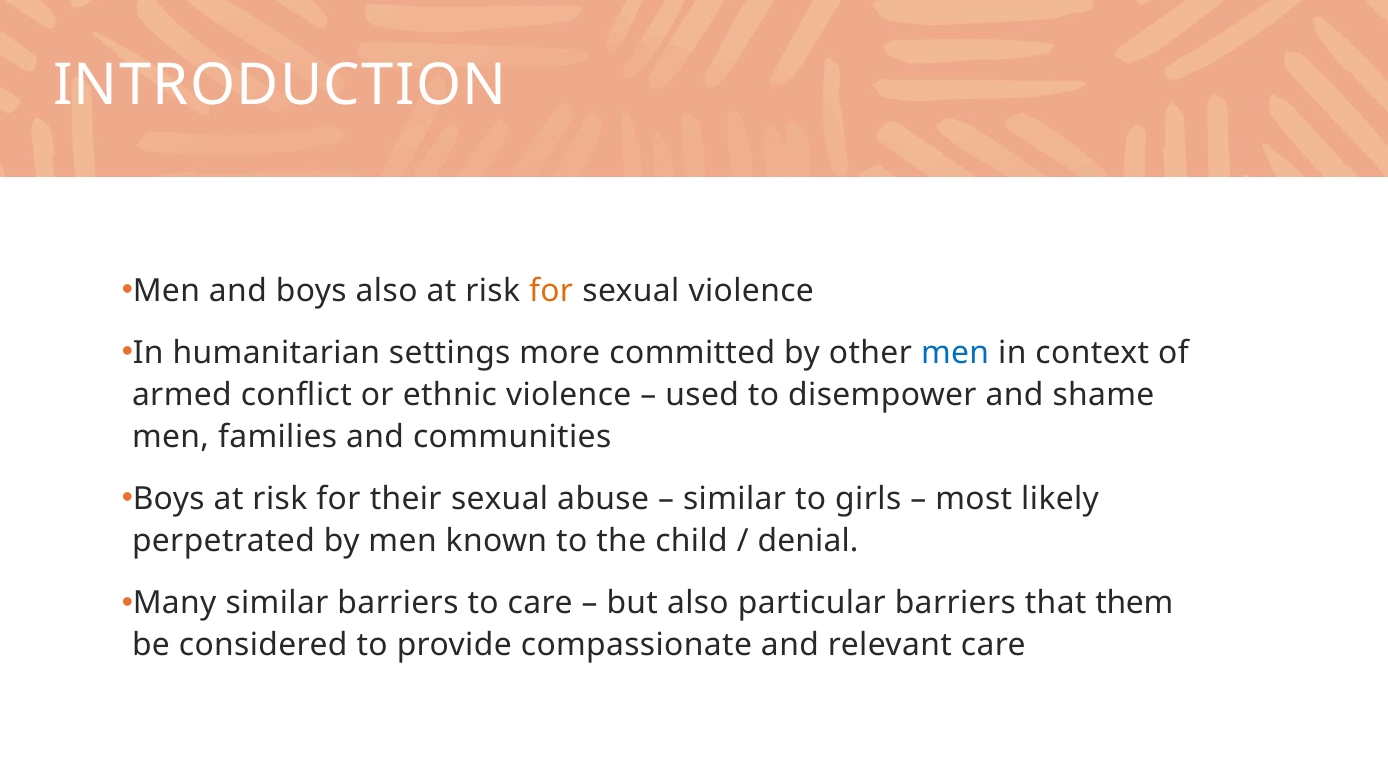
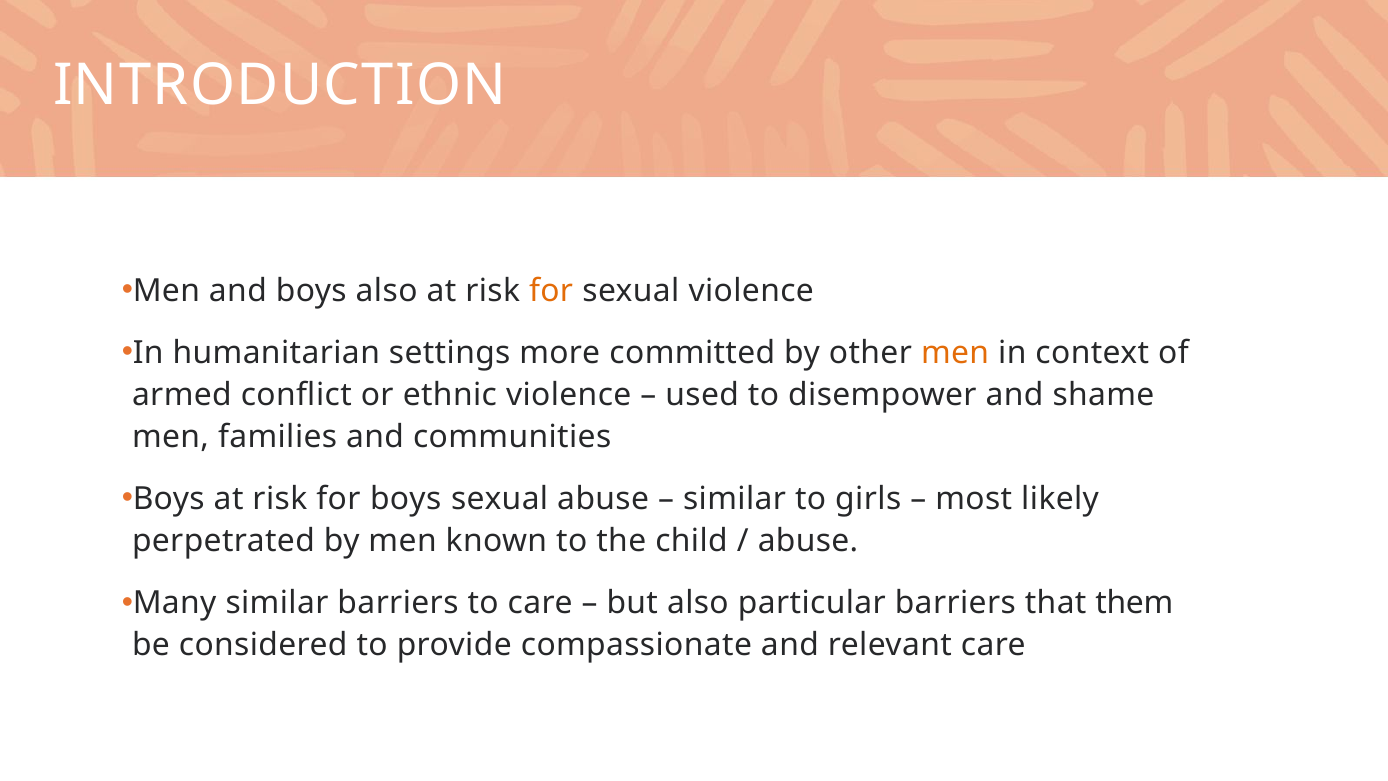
men at (955, 353) colour: blue -> orange
for their: their -> boys
denial at (808, 541): denial -> abuse
